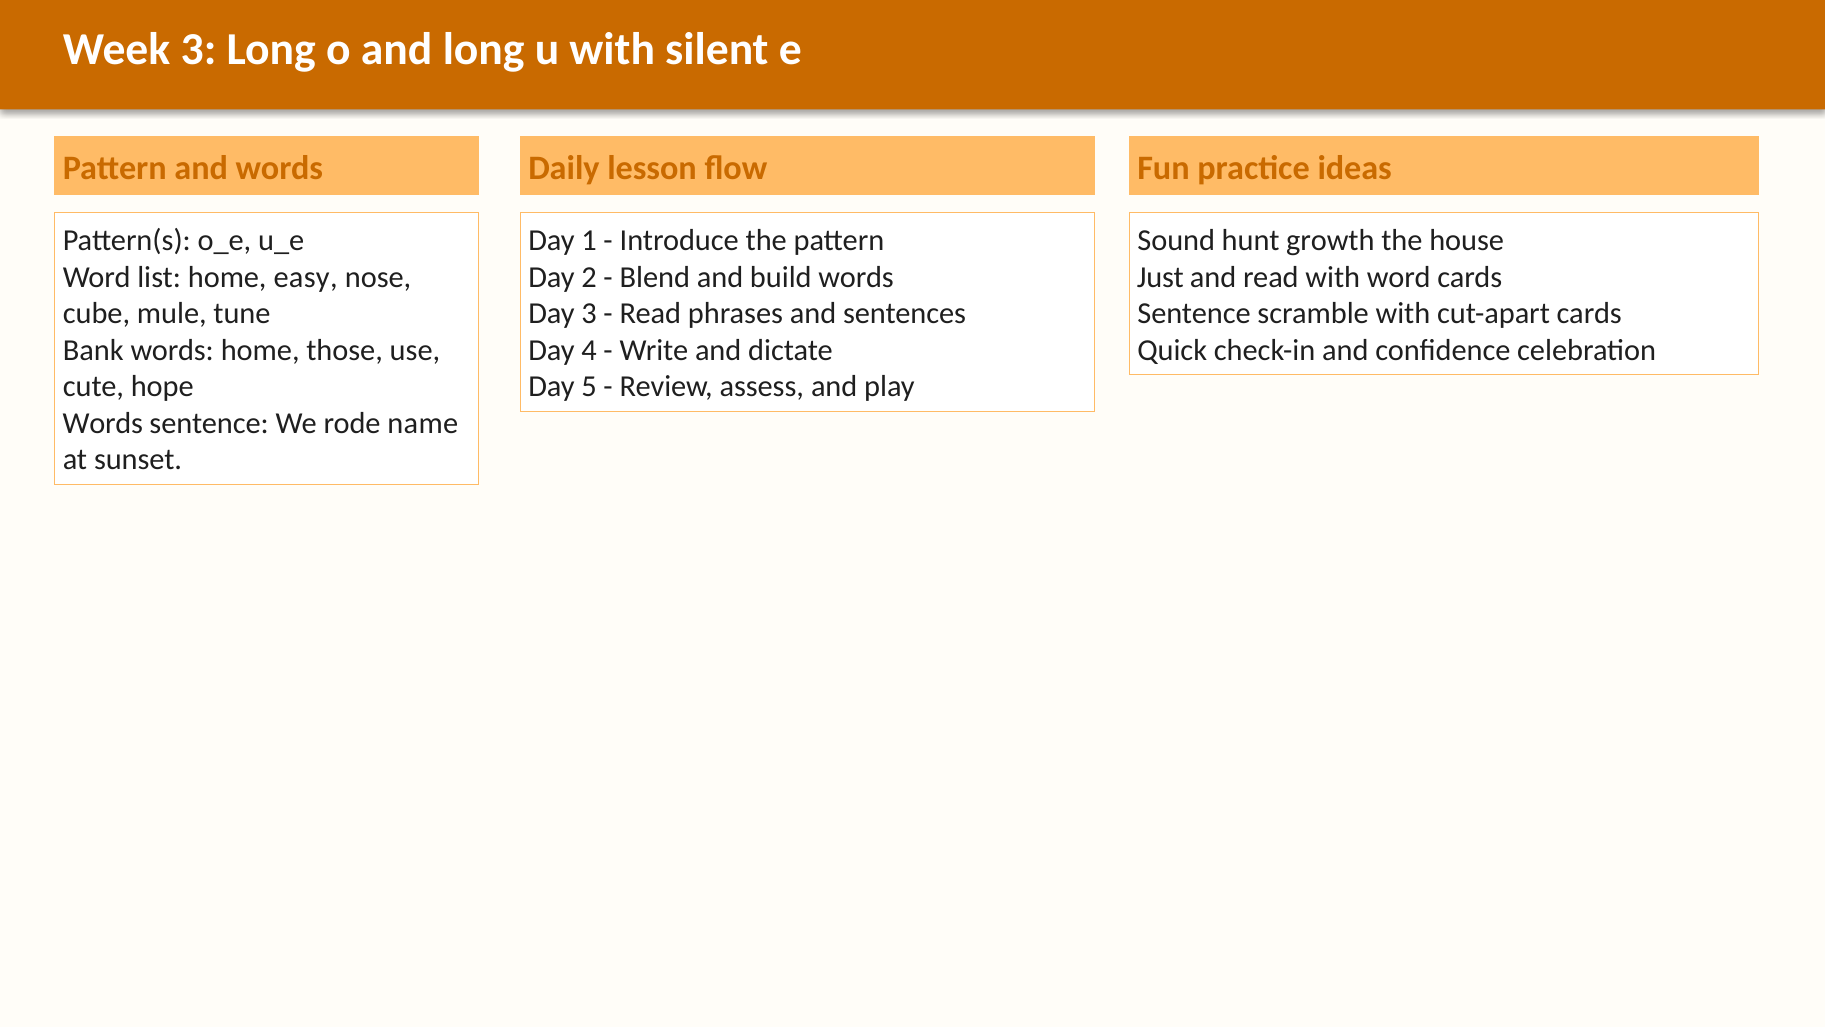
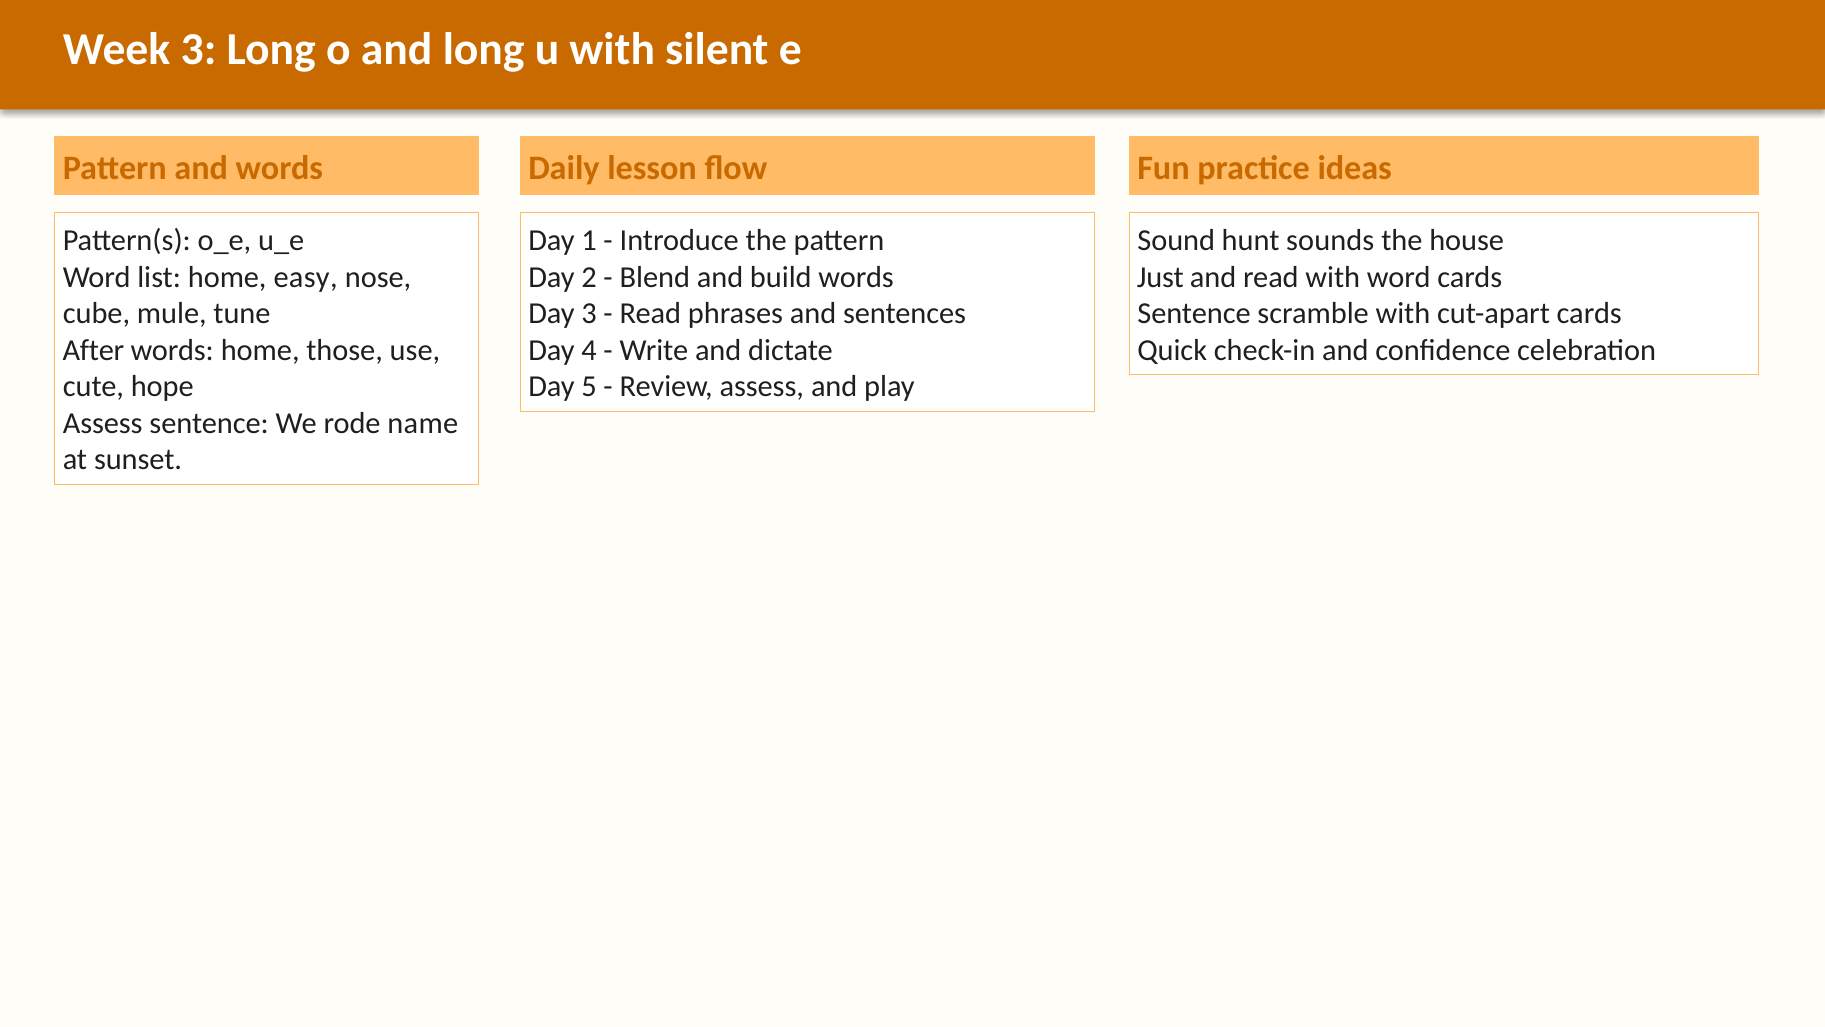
growth: growth -> sounds
Bank: Bank -> After
Words at (103, 423): Words -> Assess
